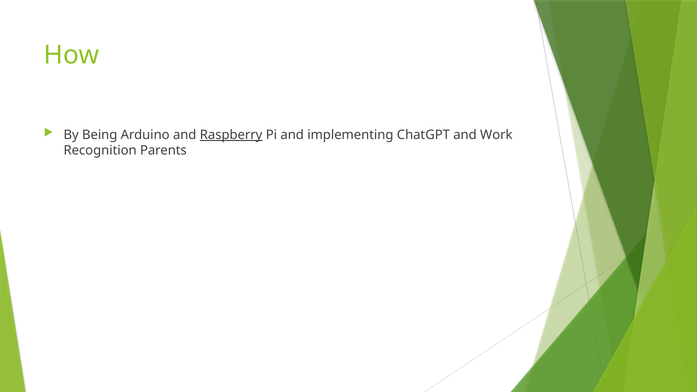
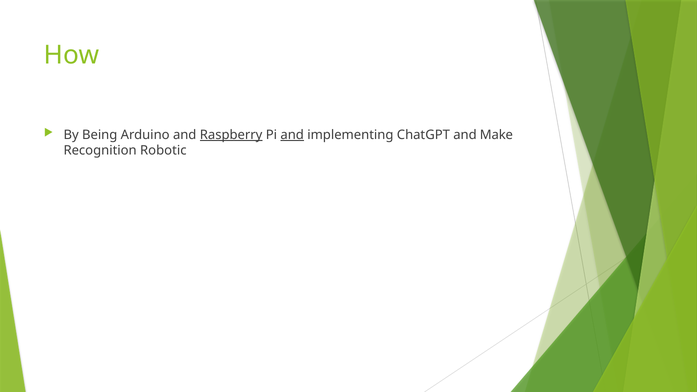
and at (292, 135) underline: none -> present
Work: Work -> Make
Parents: Parents -> Robotic
